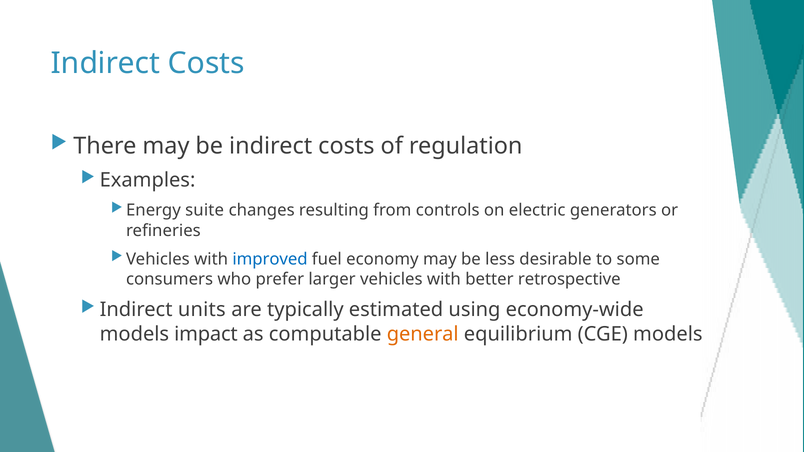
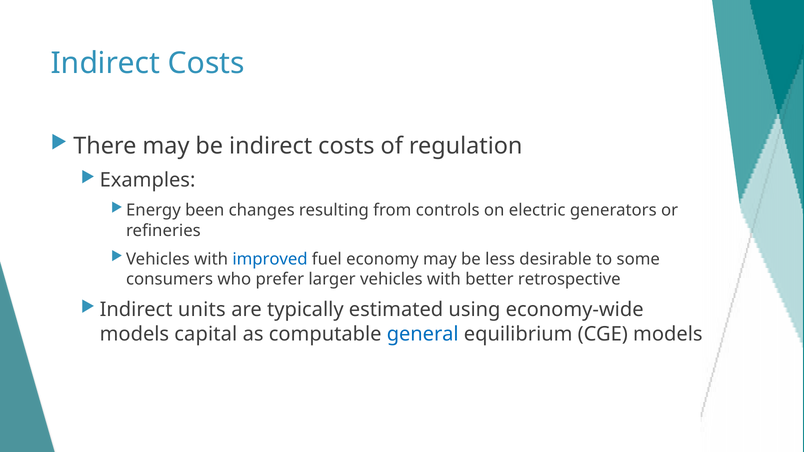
suite: suite -> been
impact: impact -> capital
general colour: orange -> blue
